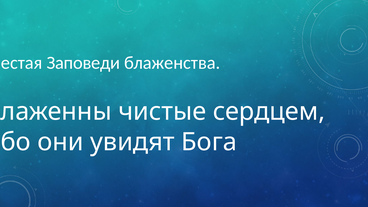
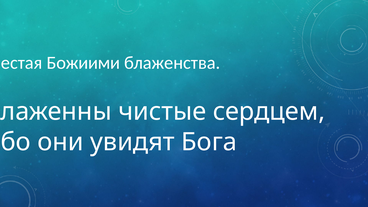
Заповеди: Заповеди -> Божиими
